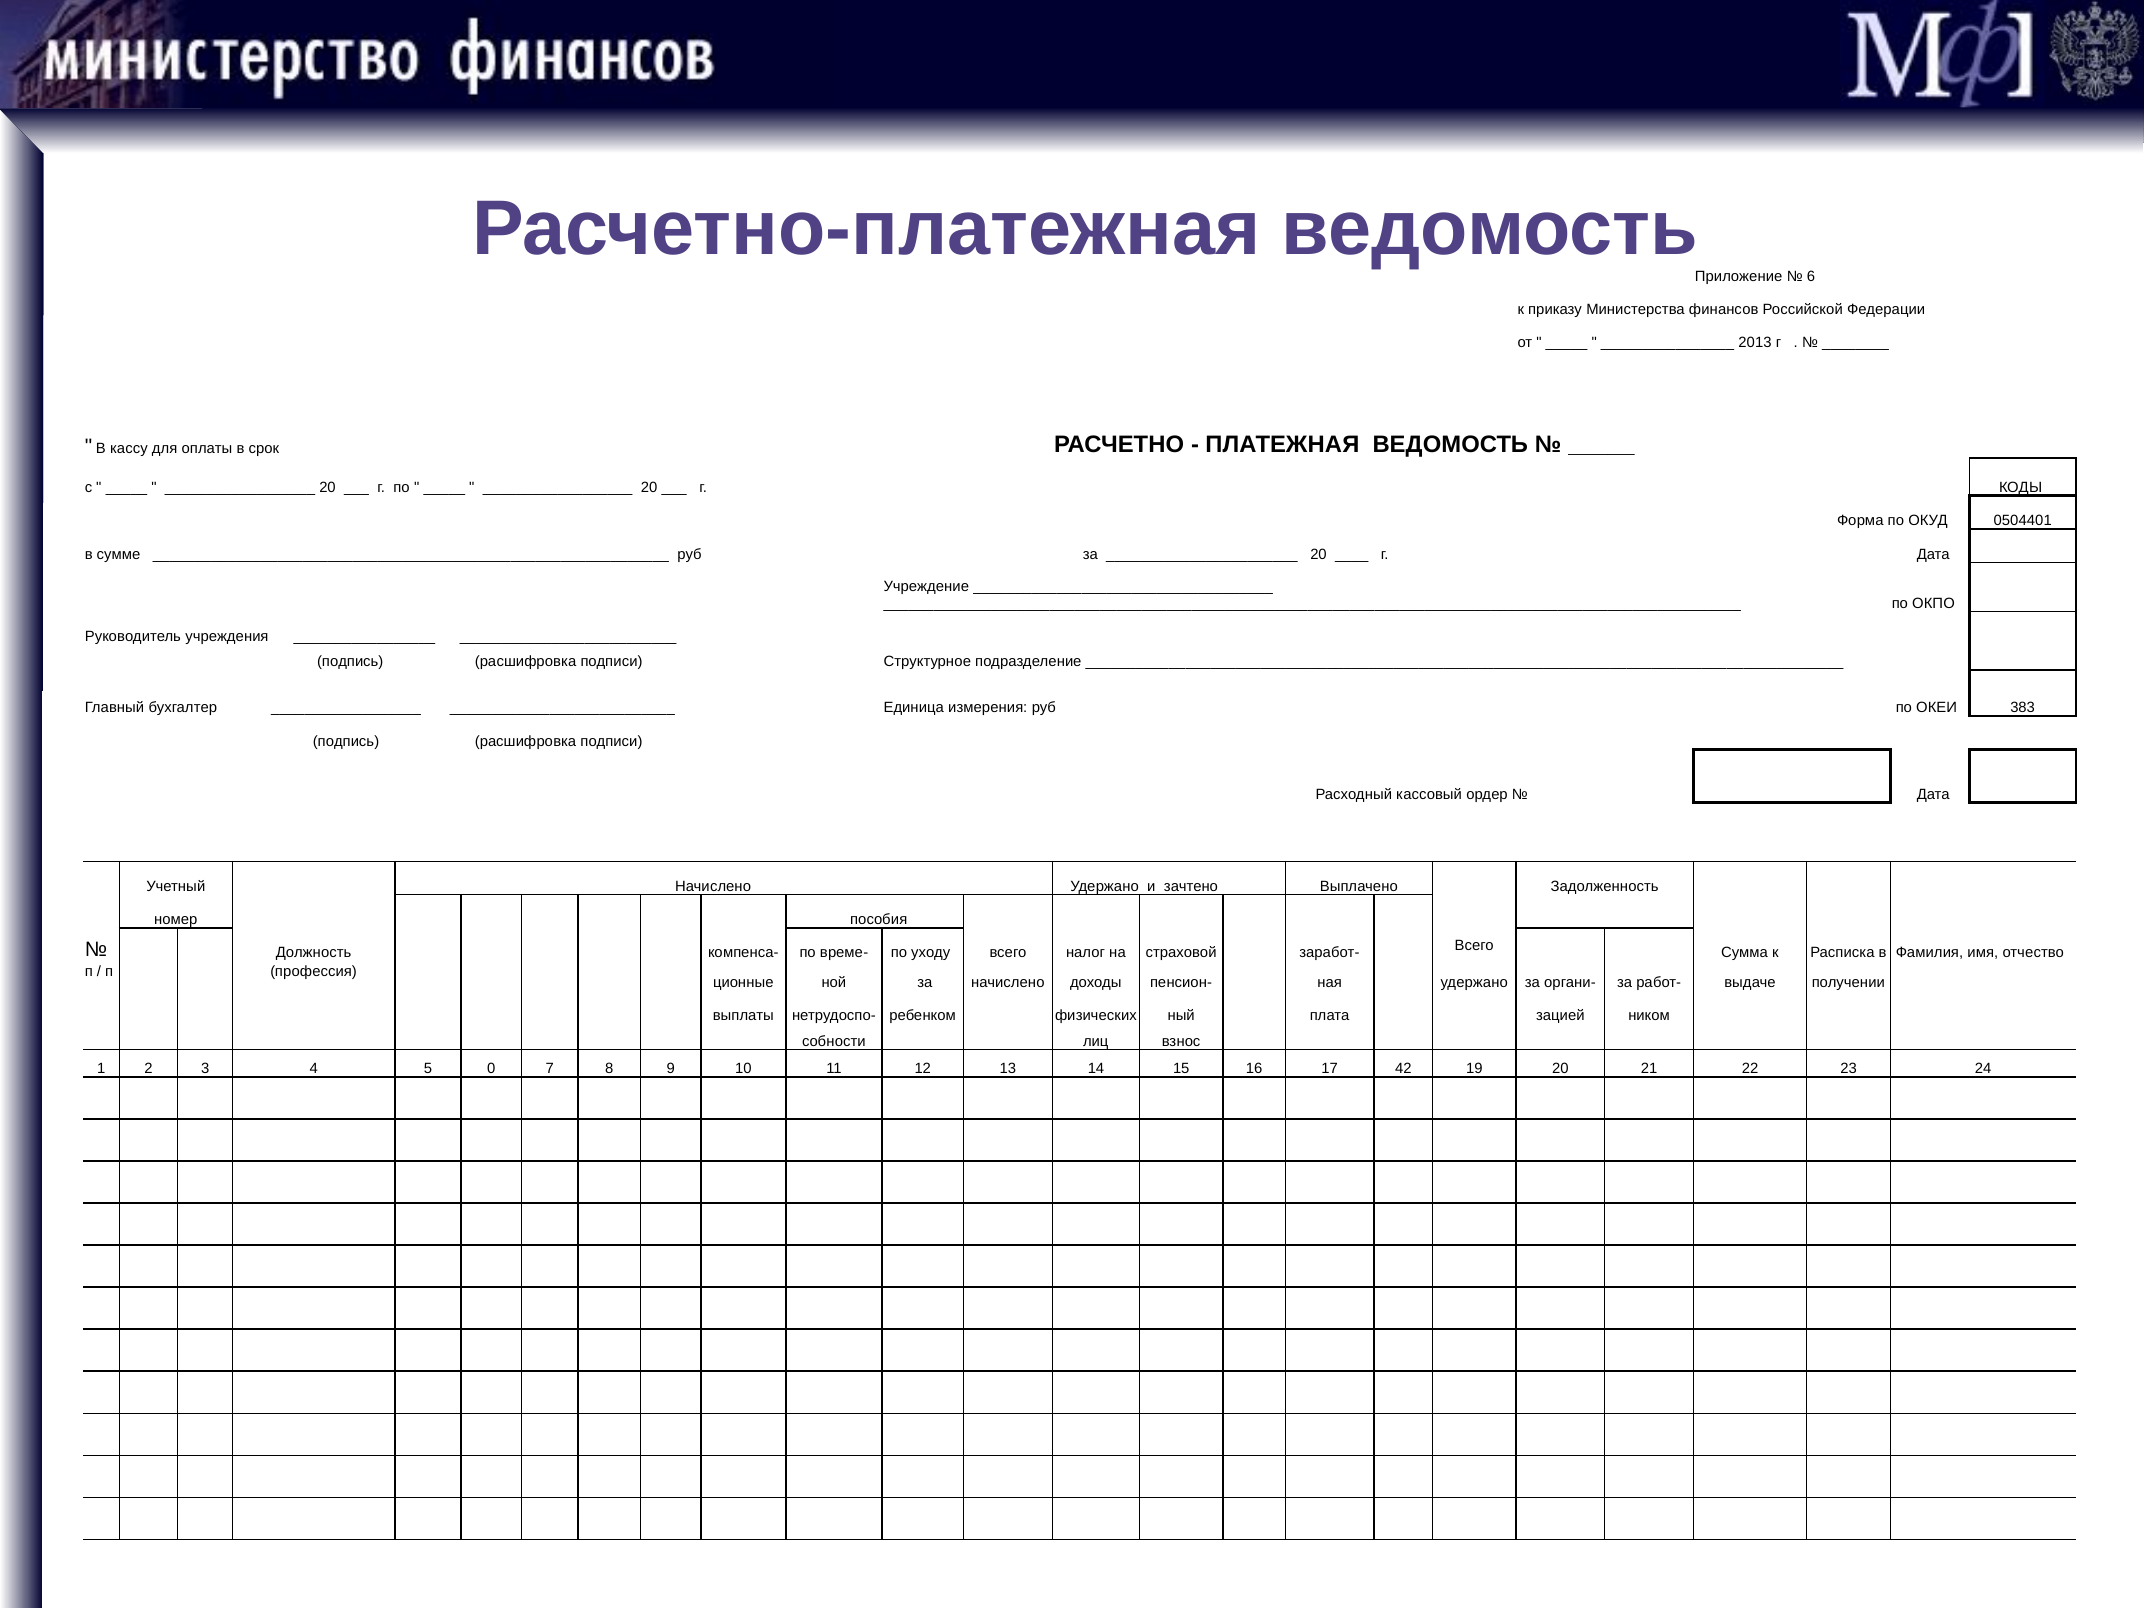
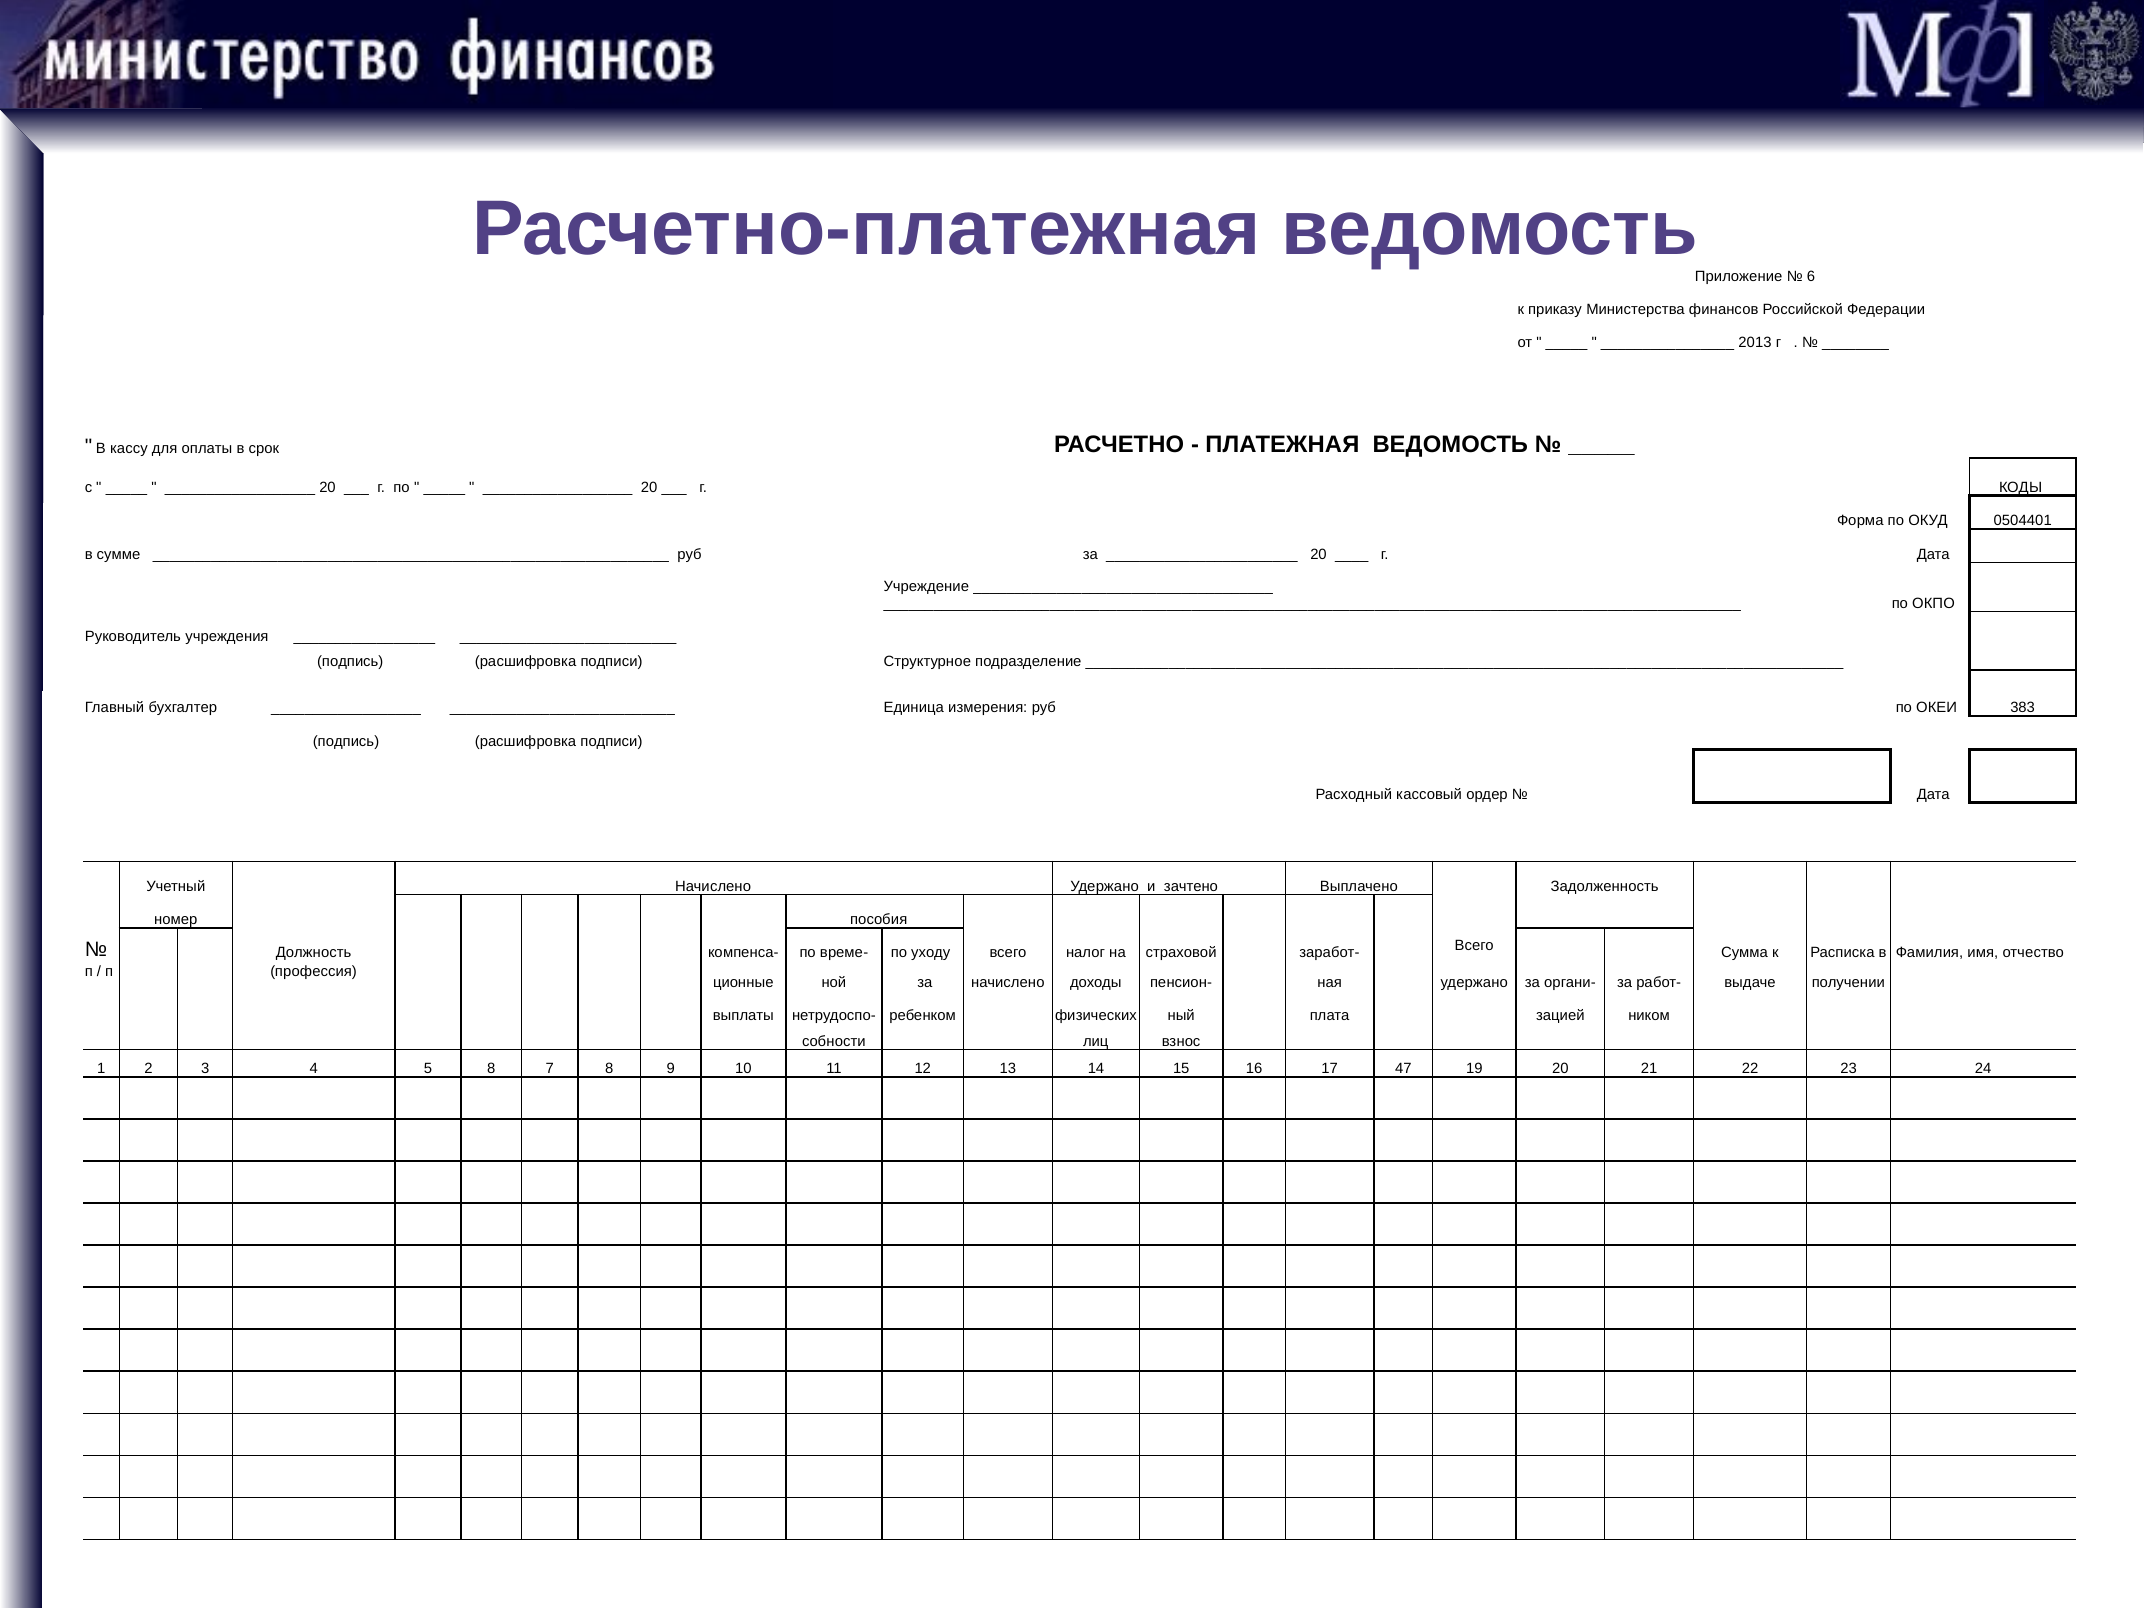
5 0: 0 -> 8
42: 42 -> 47
